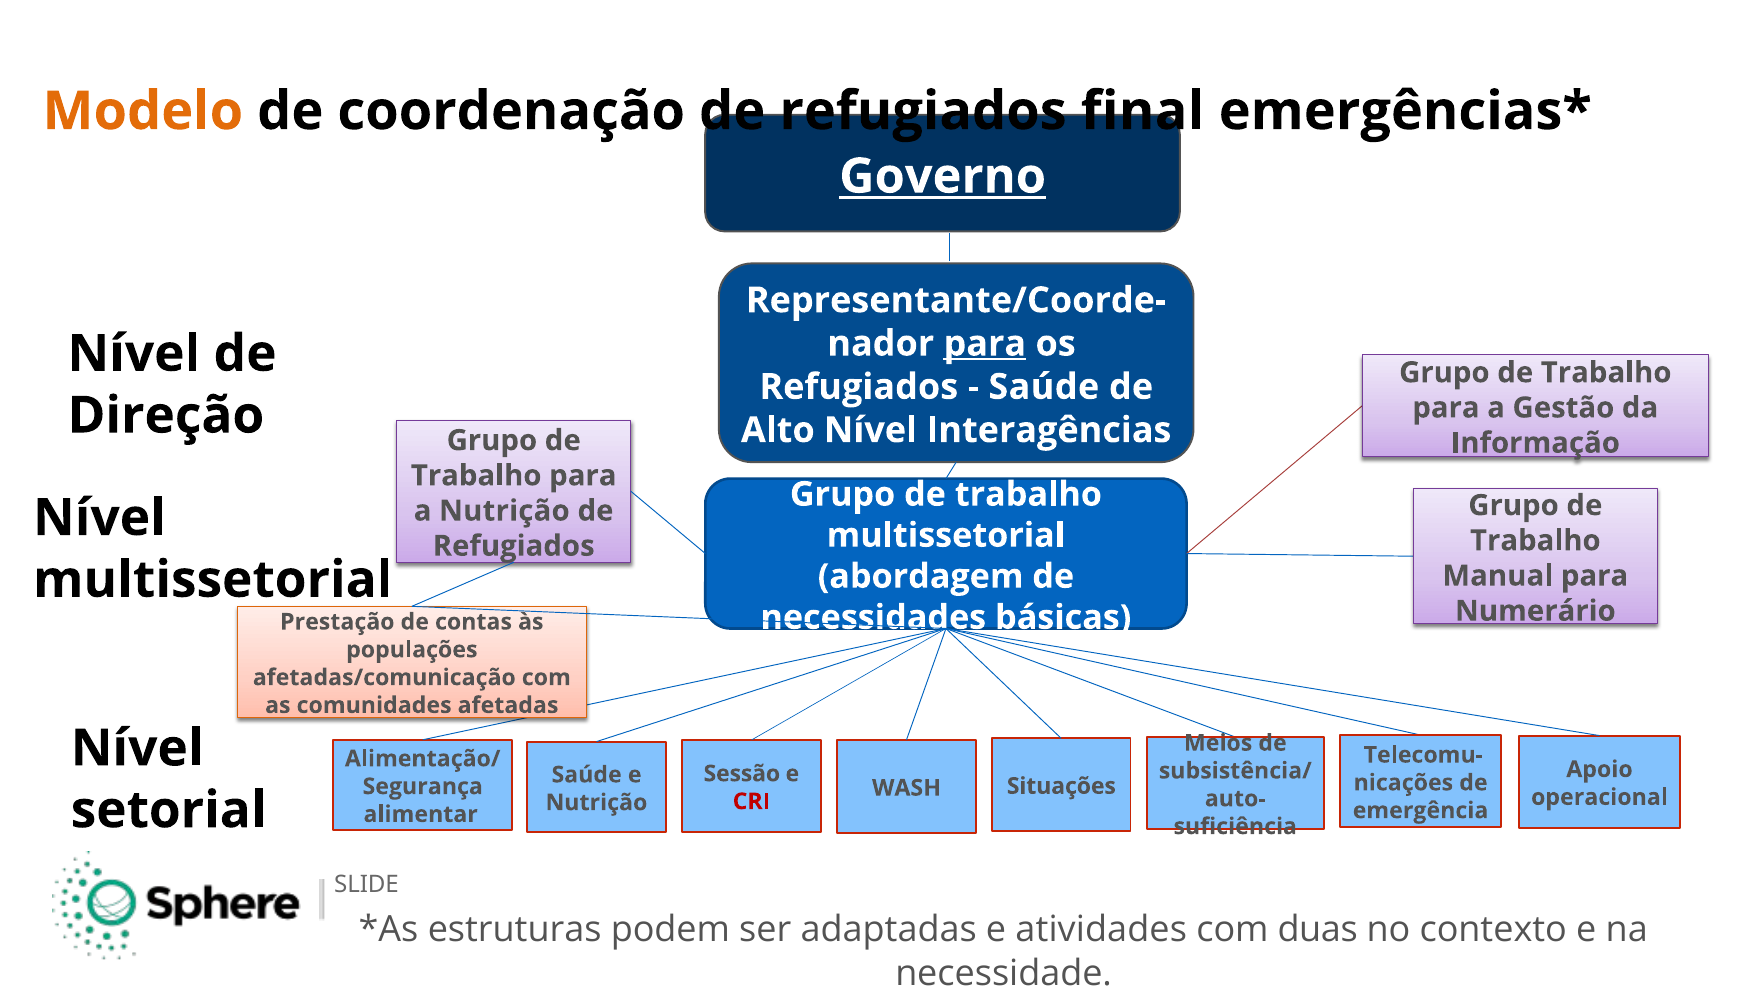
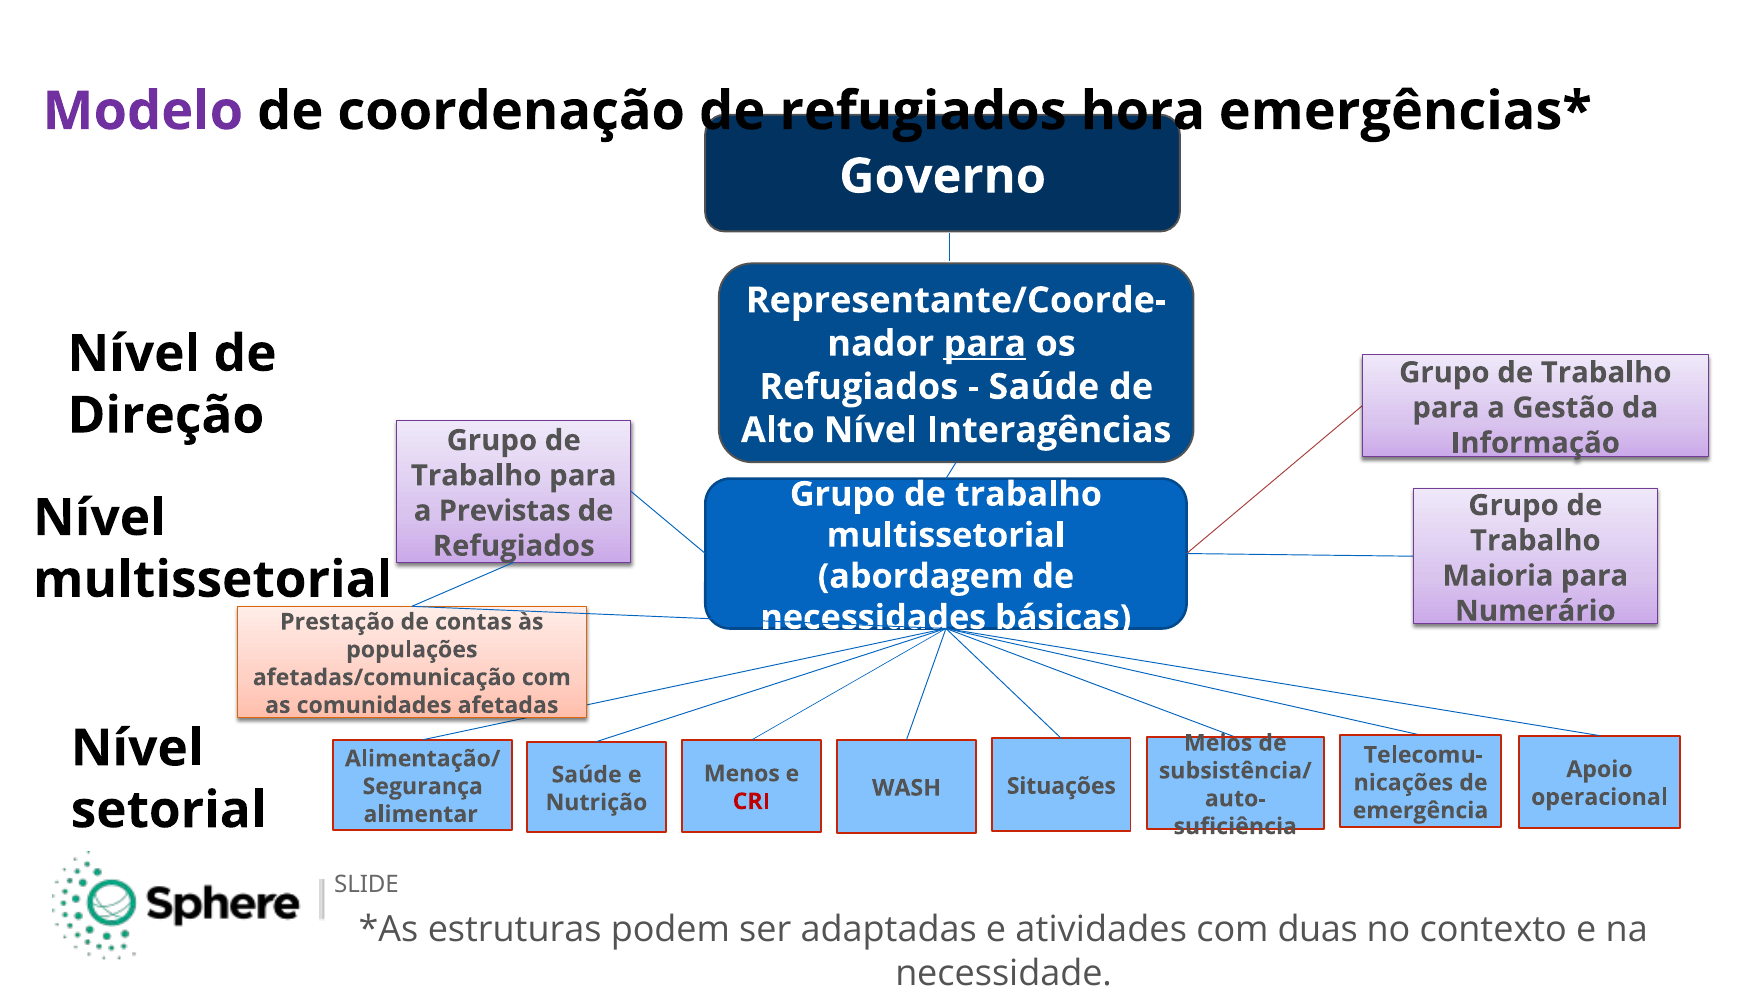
Modelo colour: orange -> purple
final: final -> hora
Governo underline: present -> none
a Nutrição: Nutrição -> Previstas
Manual: Manual -> Maioria
Sessão: Sessão -> Menos
